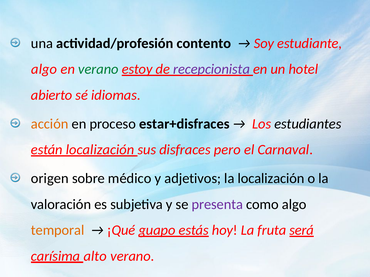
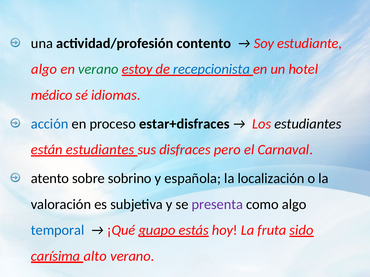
recepcionista colour: purple -> blue
abierto: abierto -> médico
acción colour: orange -> blue
están localización: localización -> estudiantes
origen: origen -> atento
médico: médico -> sobrino
adjetivos: adjetivos -> española
temporal colour: orange -> blue
será: será -> sido
